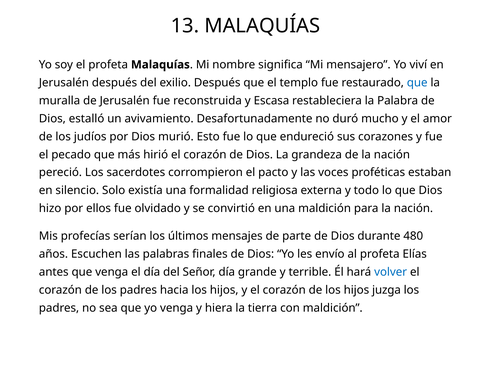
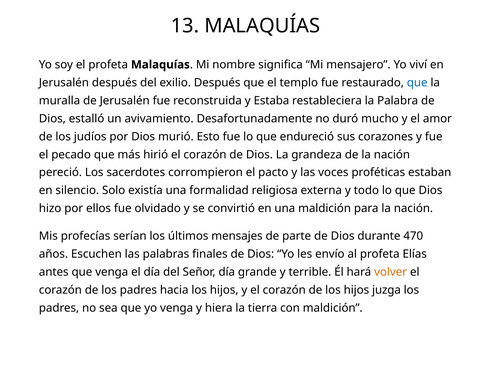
Escasa: Escasa -> Estaba
480: 480 -> 470
volver colour: blue -> orange
